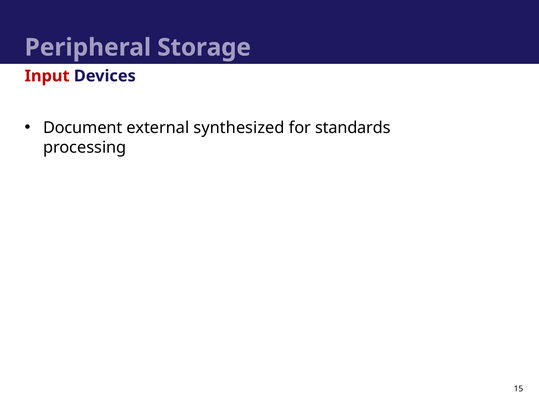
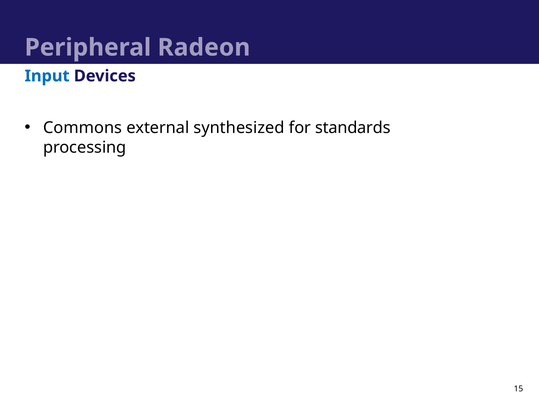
Storage: Storage -> Radeon
Input colour: red -> blue
Document: Document -> Commons
